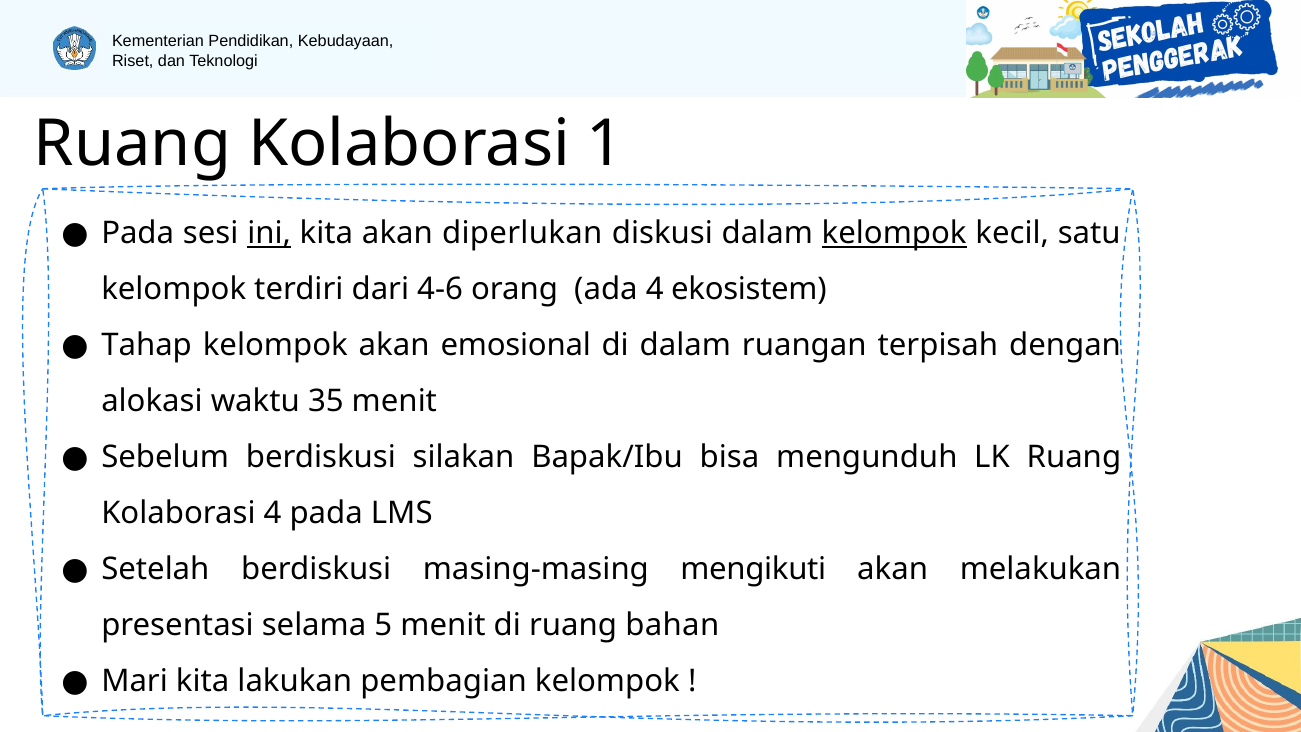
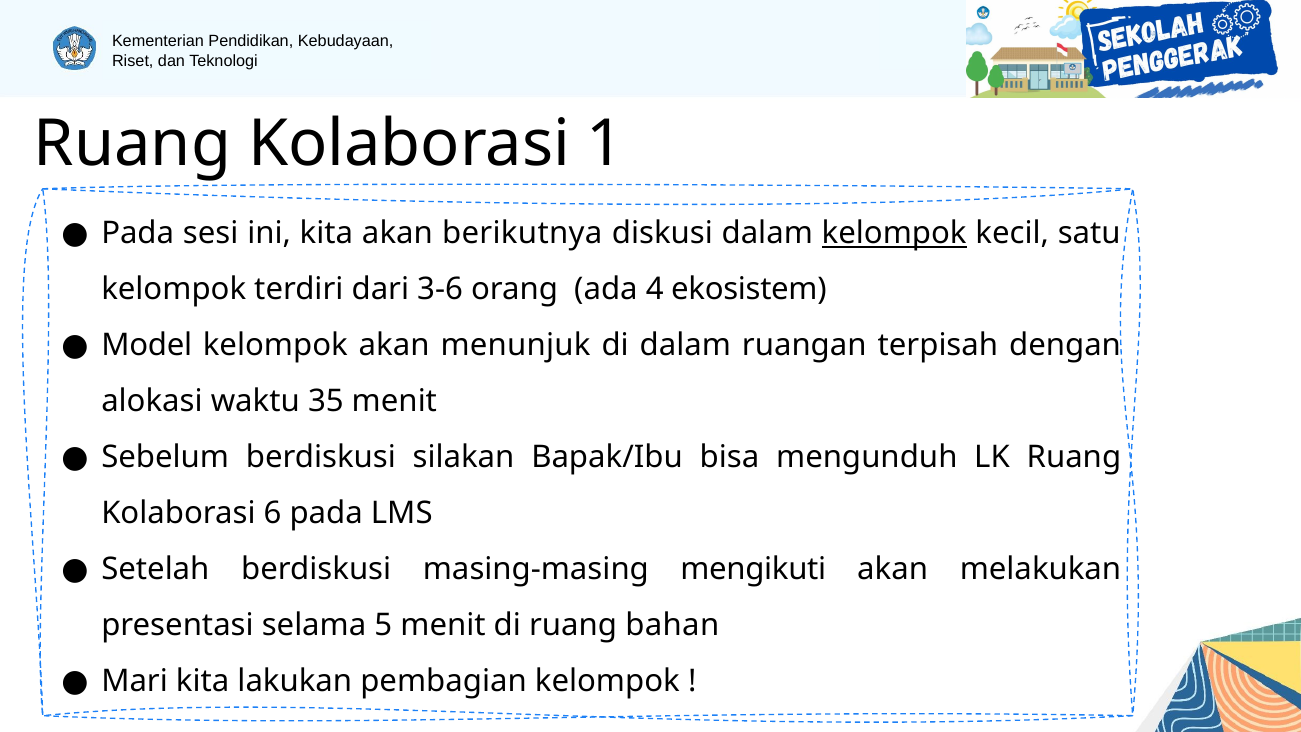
ini underline: present -> none
diperlukan: diperlukan -> berikutnya
4-6: 4-6 -> 3-6
Tahap: Tahap -> Model
emosional: emosional -> menunjuk
Kolaborasi 4: 4 -> 6
